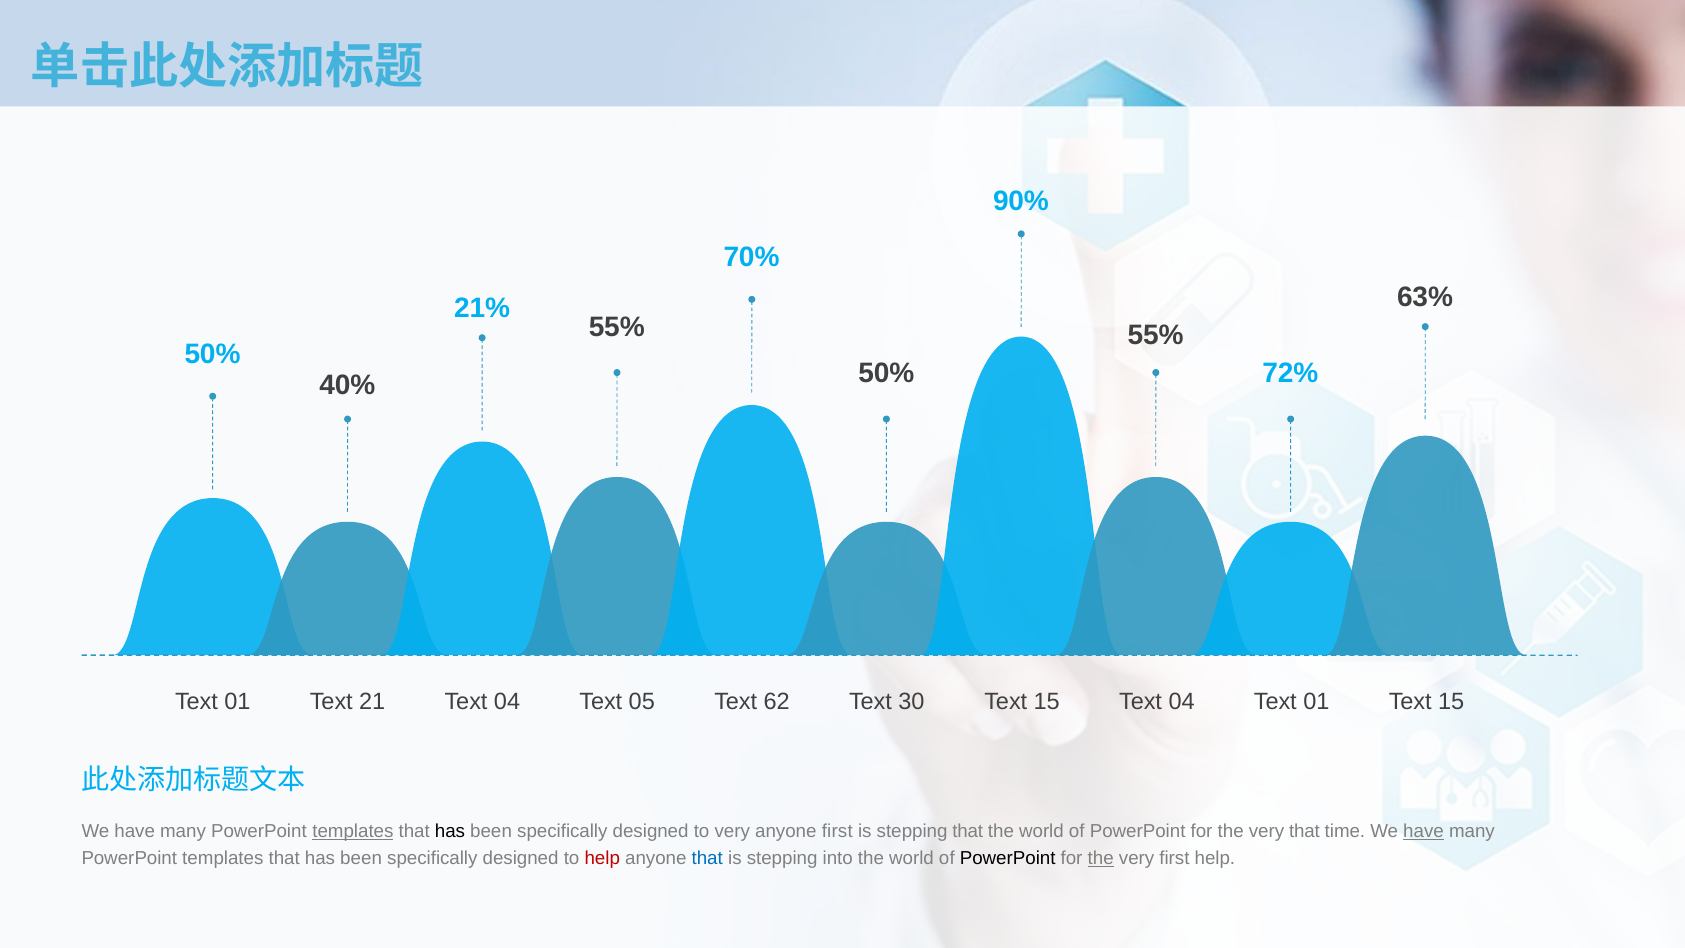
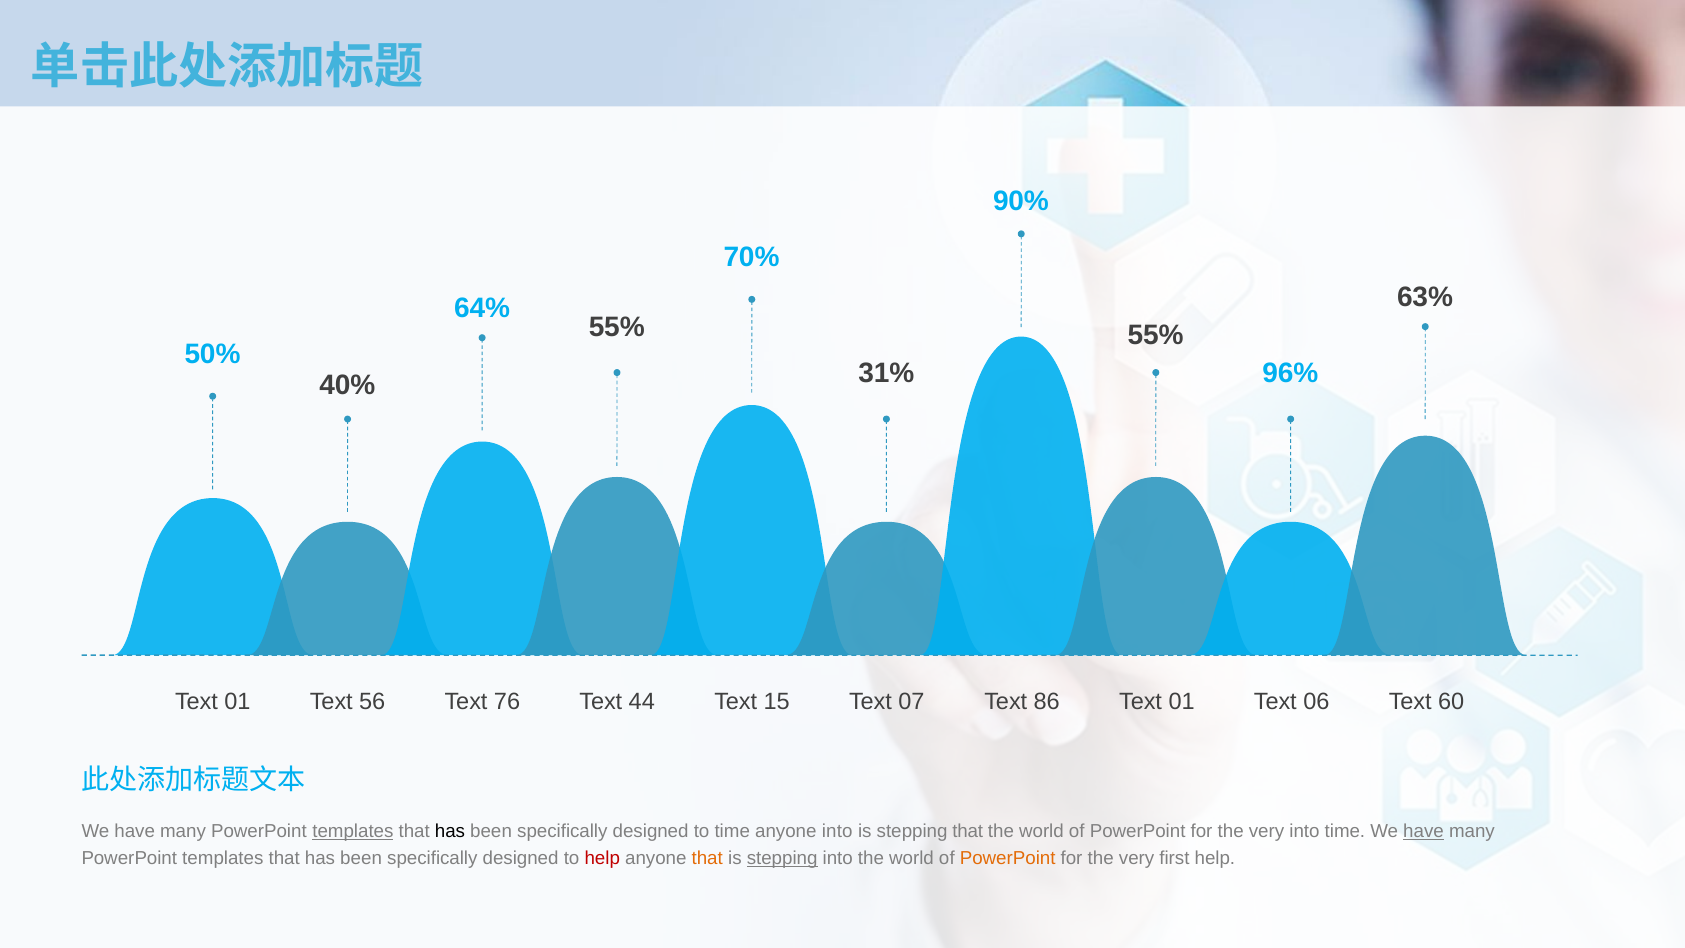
21%: 21% -> 64%
50% at (886, 373): 50% -> 31%
72%: 72% -> 96%
21: 21 -> 56
04 at (507, 701): 04 -> 76
05: 05 -> 44
62: 62 -> 15
30: 30 -> 07
15 at (1047, 701): 15 -> 86
04 at (1182, 701): 04 -> 01
01 at (1316, 701): 01 -> 06
15 at (1451, 701): 15 -> 60
to very: very -> time
anyone first: first -> into
very that: that -> into
that at (707, 858) colour: blue -> orange
stepping at (782, 858) underline: none -> present
PowerPoint at (1008, 858) colour: black -> orange
the at (1101, 858) underline: present -> none
